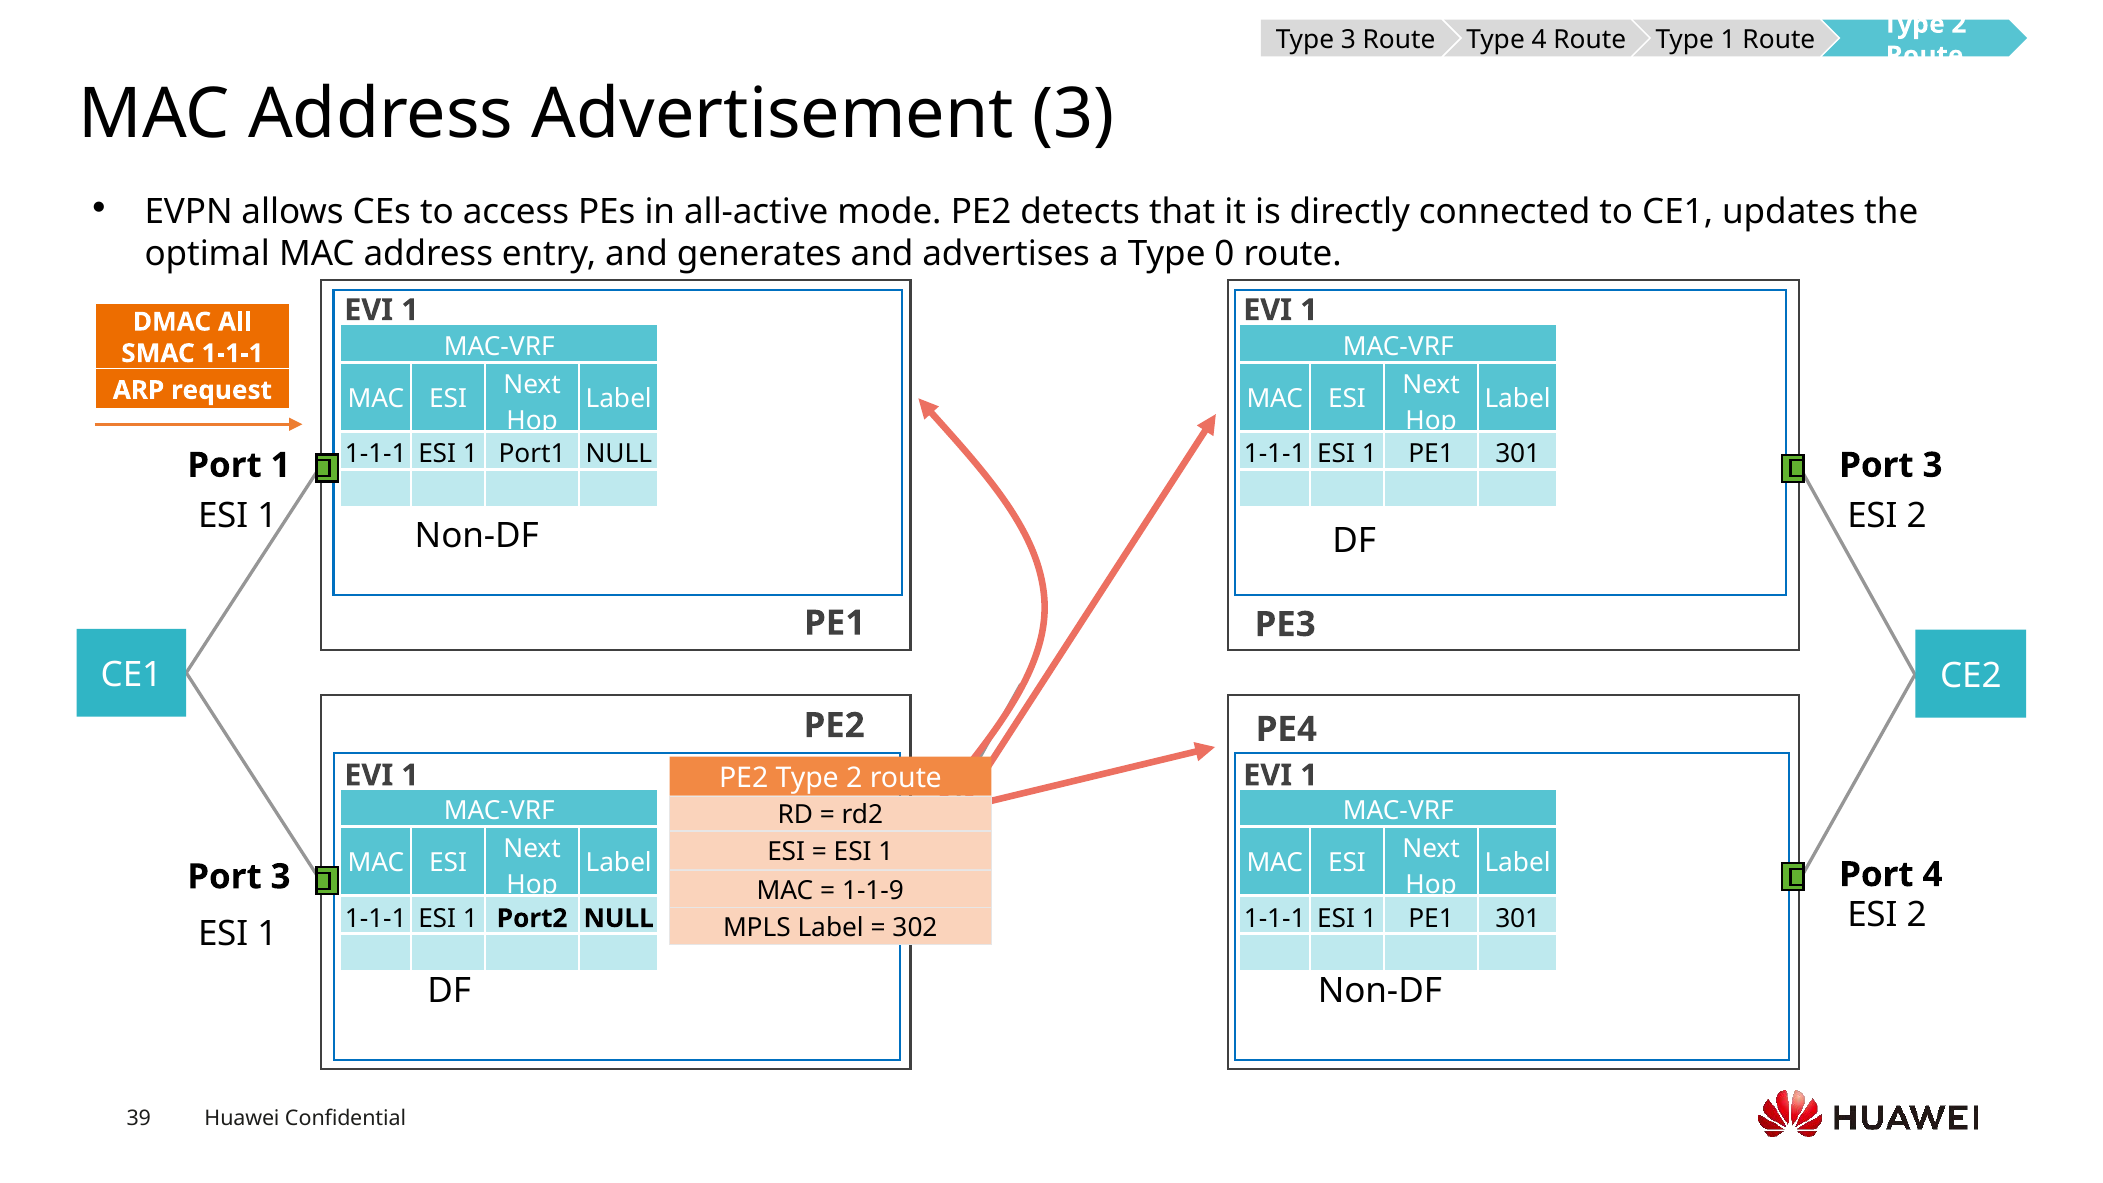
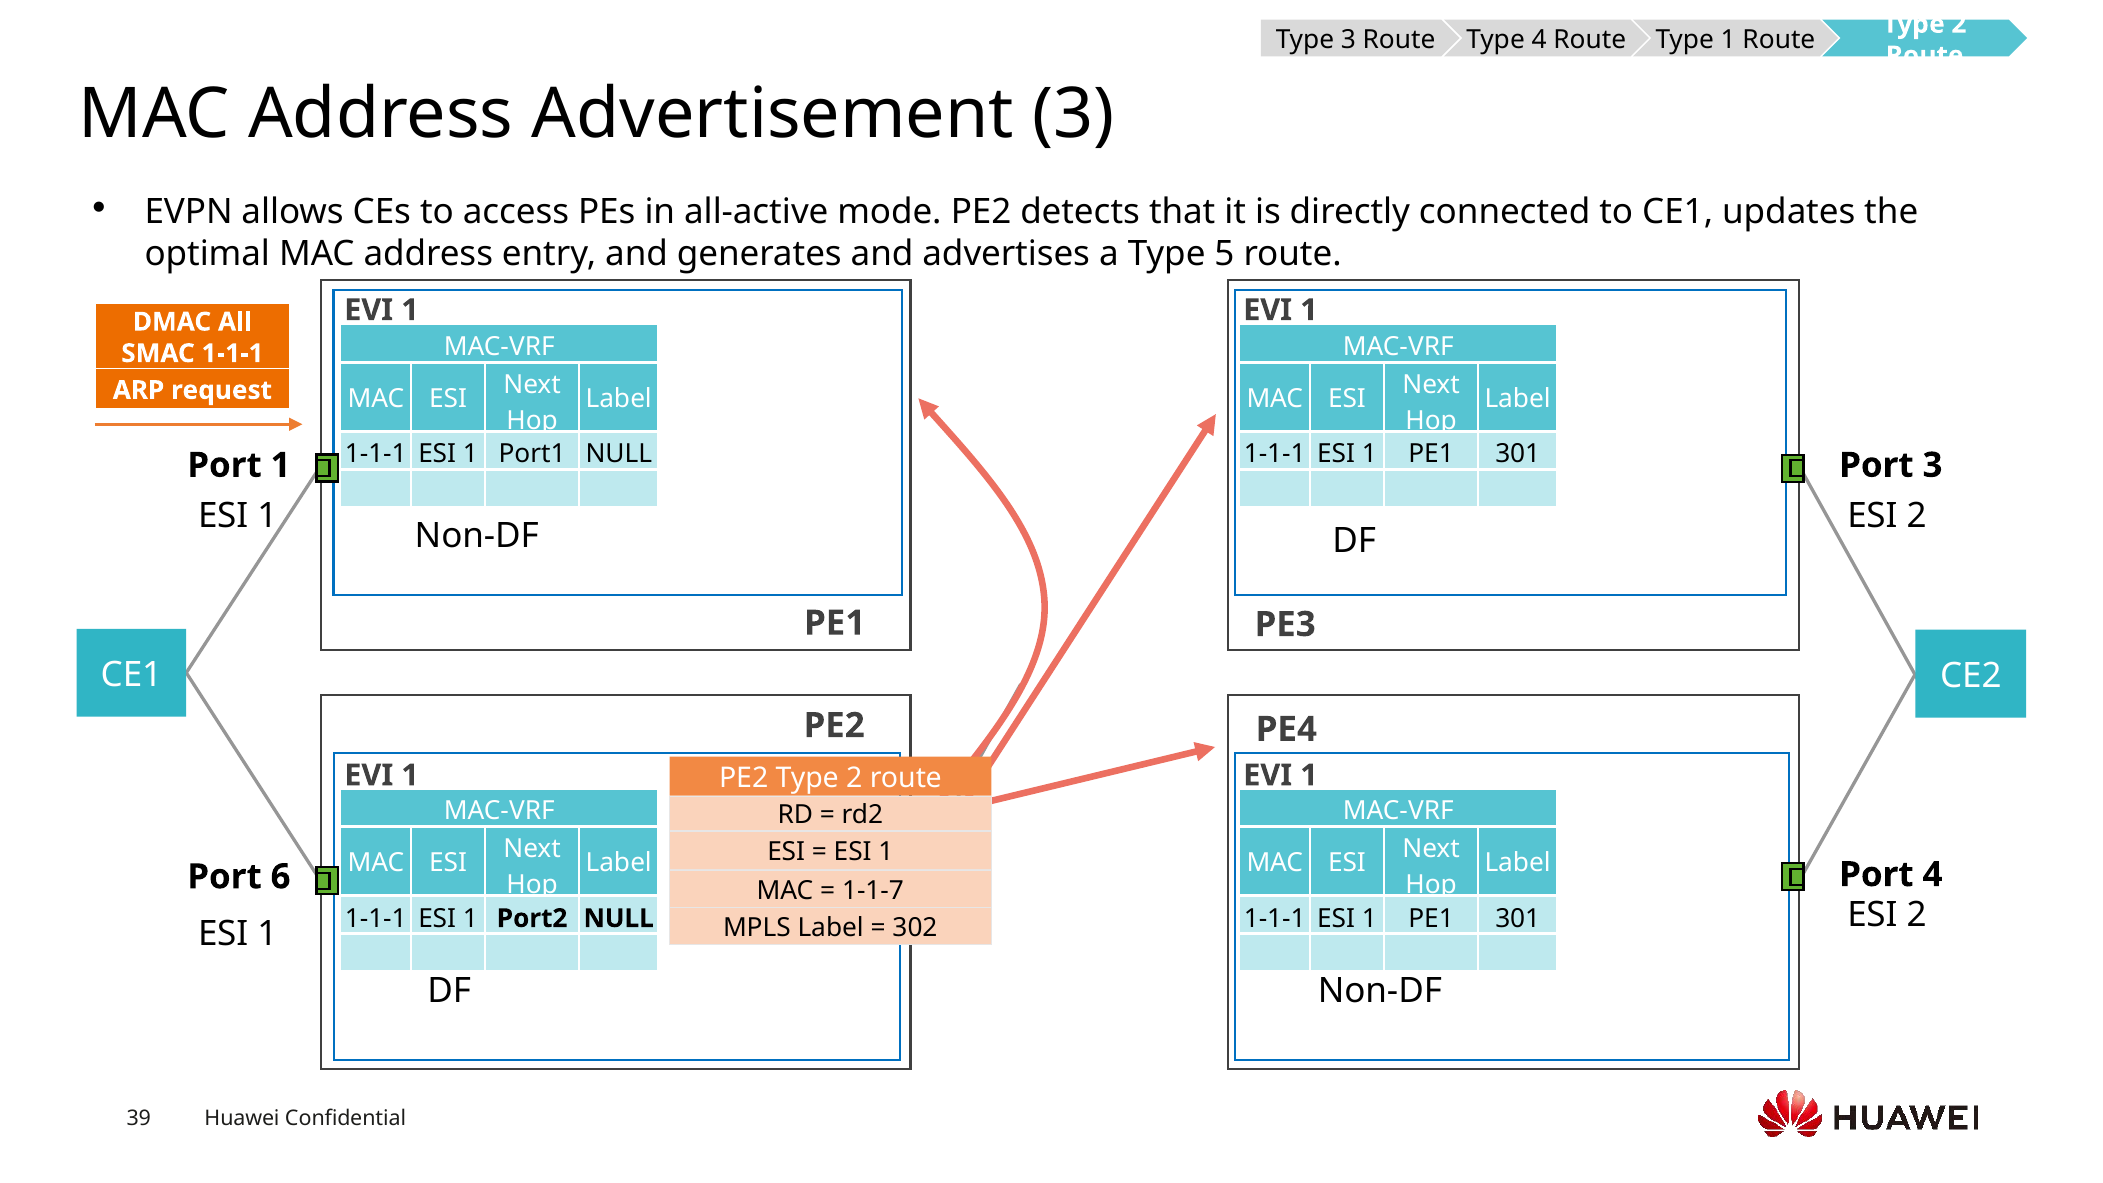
0: 0 -> 5
3 at (281, 877): 3 -> 6
1-1-9: 1-1-9 -> 1-1-7
